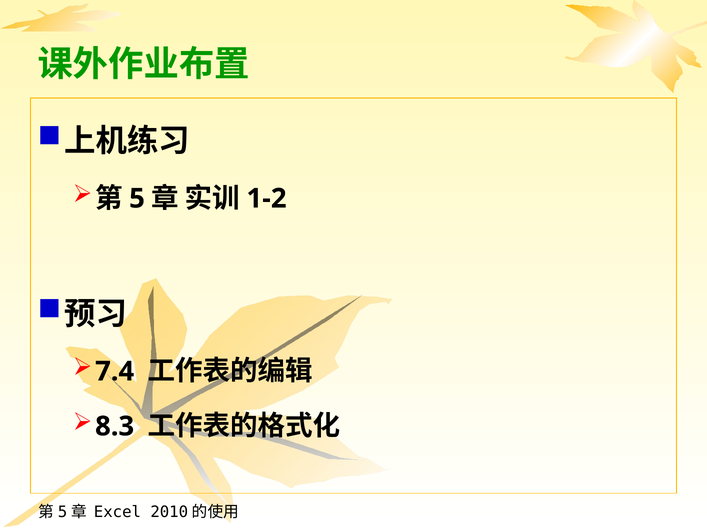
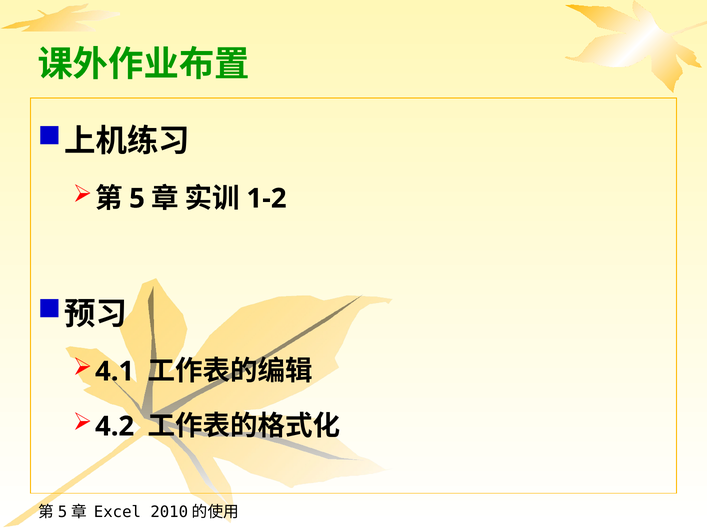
7.4: 7.4 -> 4.1
8.3: 8.3 -> 4.2
